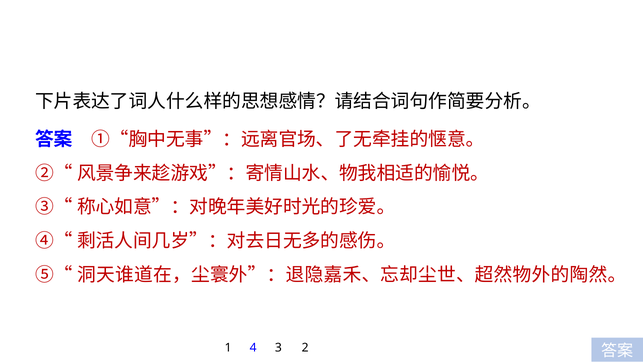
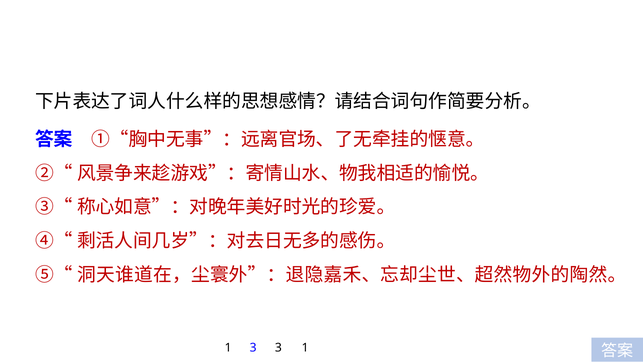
1 4: 4 -> 3
3 2: 2 -> 1
